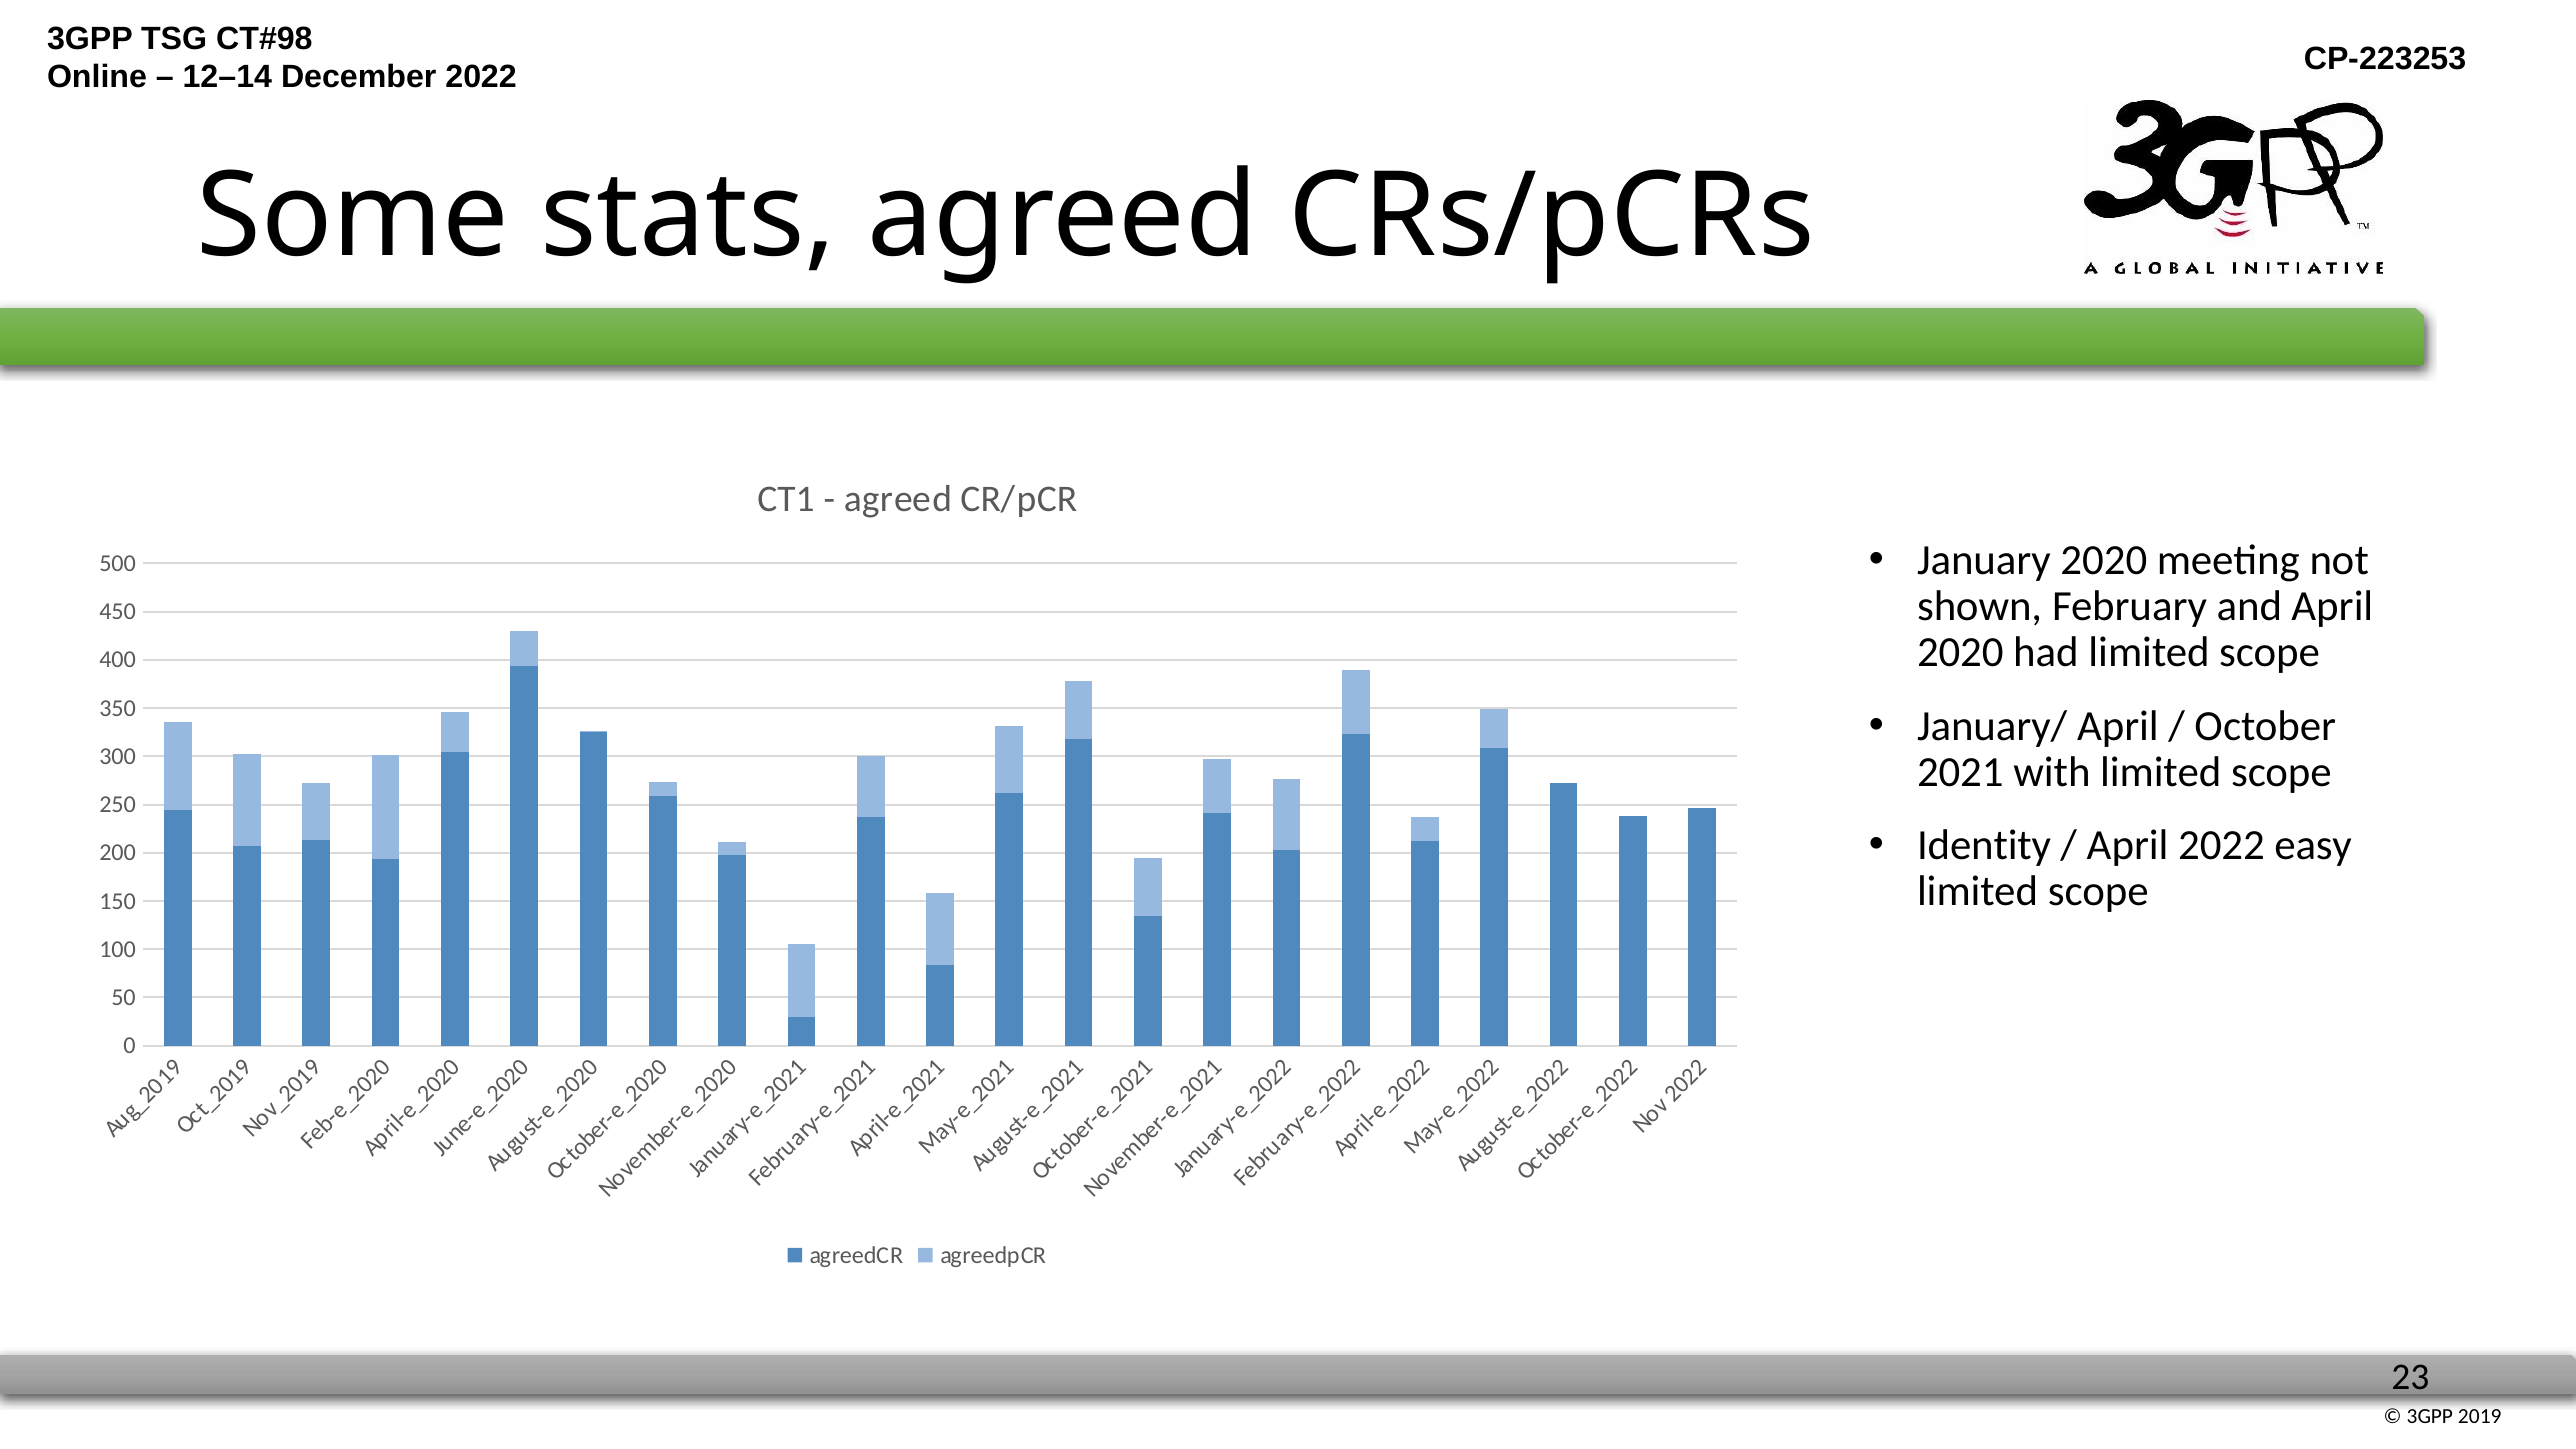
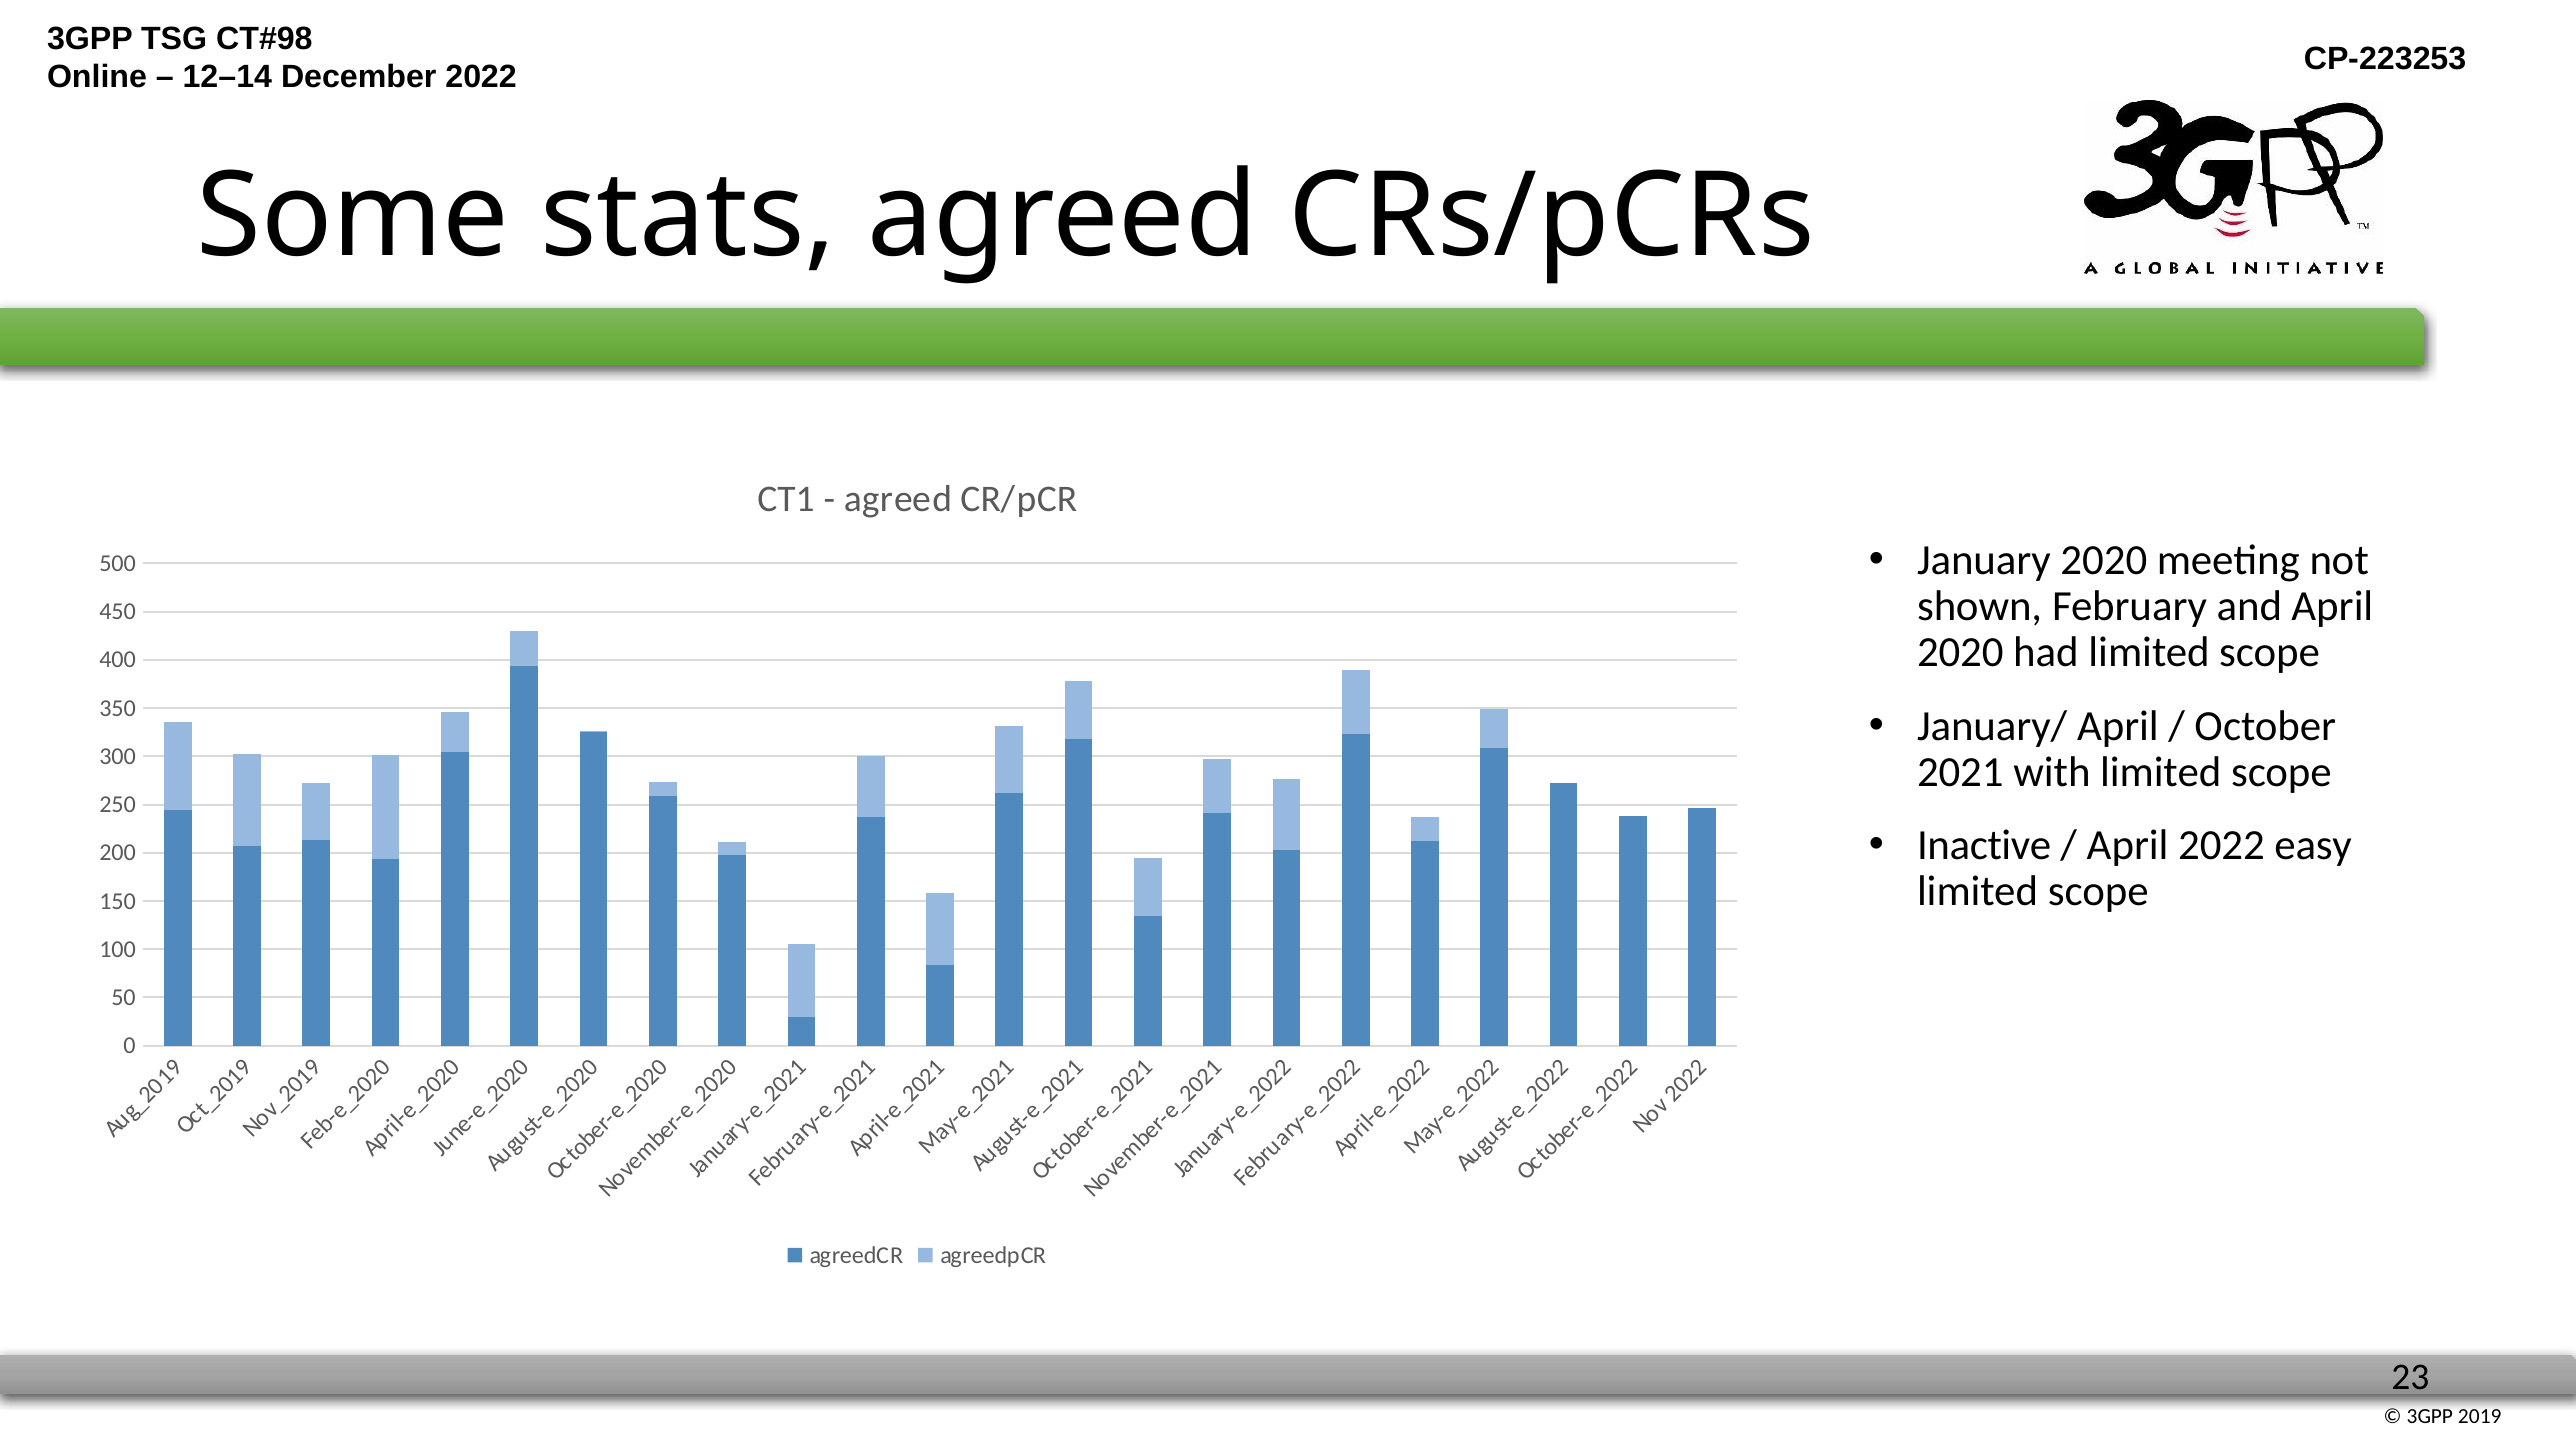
Identity: Identity -> Inactive
